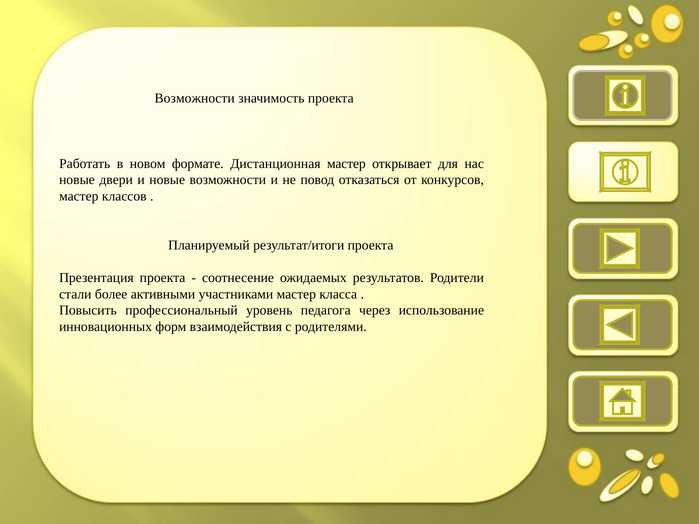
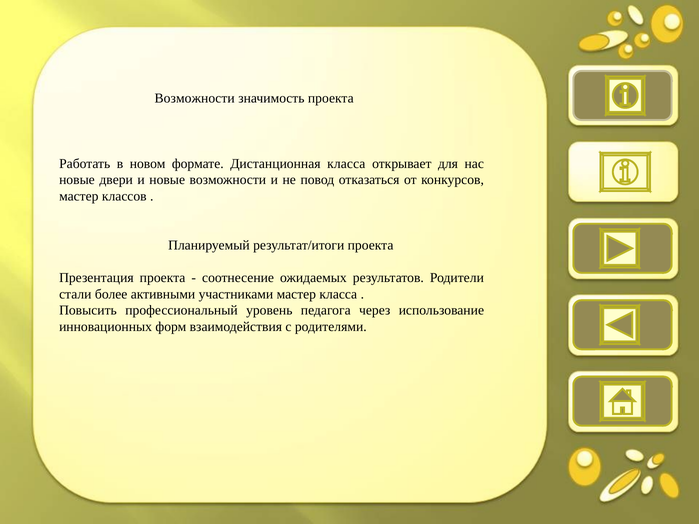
Дистанционная мастер: мастер -> класса
